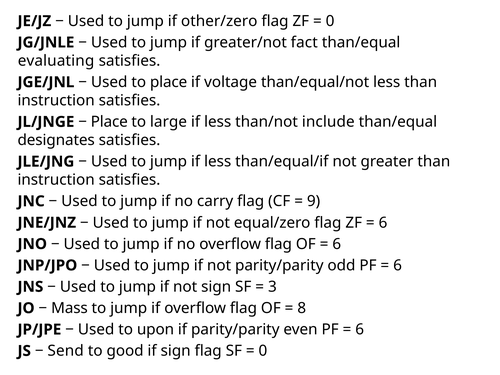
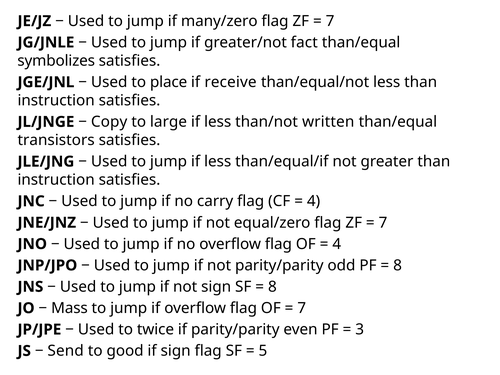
other/zero: other/zero -> many/zero
0 at (330, 21): 0 -> 7
evaluating: evaluating -> symbolizes
voltage: voltage -> receive
Place at (109, 122): Place -> Copy
include: include -> written
designates: designates -> transistors
9 at (314, 201): 9 -> 4
6 at (383, 223): 6 -> 7
6 at (337, 244): 6 -> 4
6 at (398, 265): 6 -> 8
3 at (272, 287): 3 -> 8
8 at (302, 308): 8 -> 7
upon: upon -> twice
6 at (360, 330): 6 -> 3
0 at (263, 351): 0 -> 5
